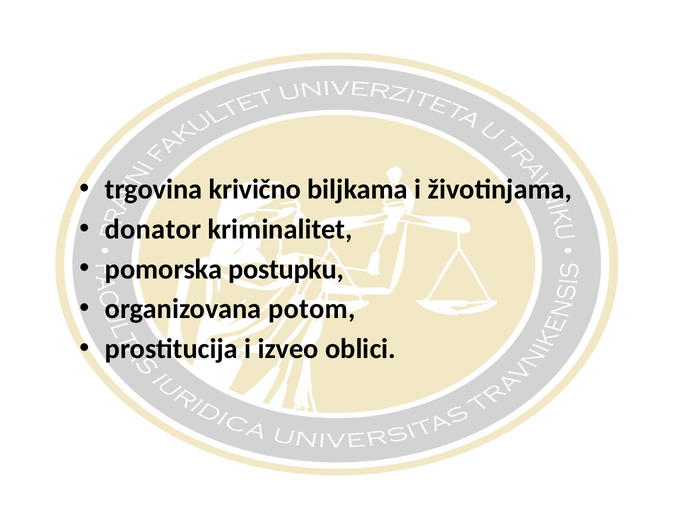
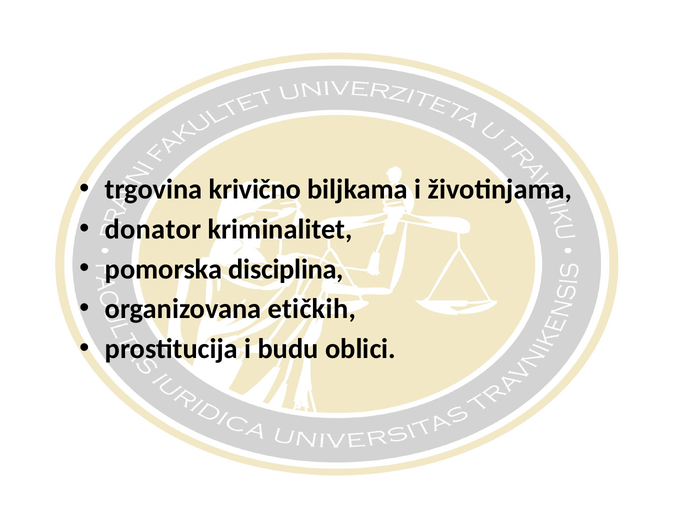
postupku: postupku -> disciplina
potom: potom -> etičkih
izveo: izveo -> budu
